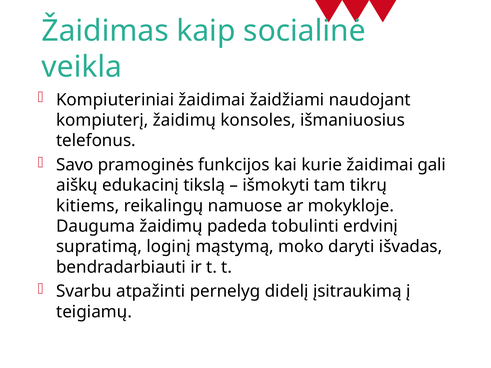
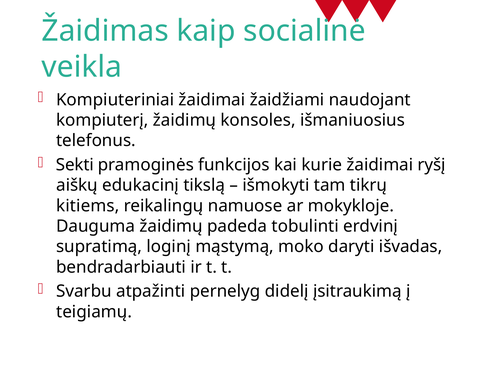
Savo: Savo -> Sekti
gali: gali -> ryšį
